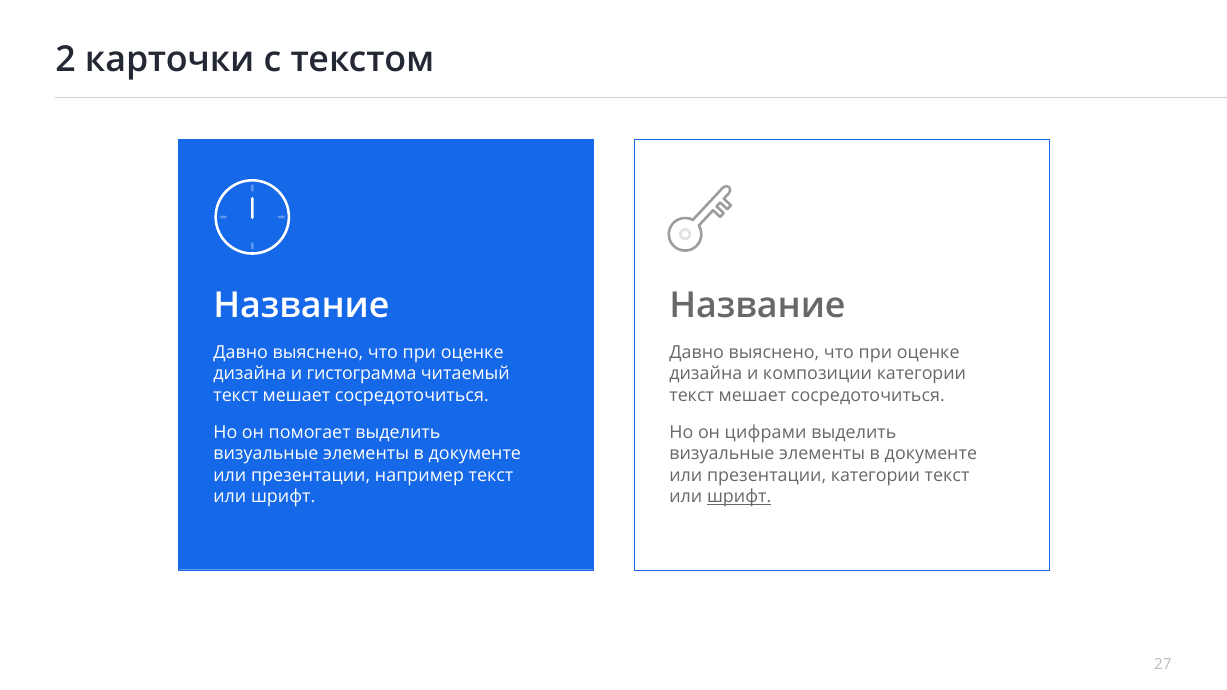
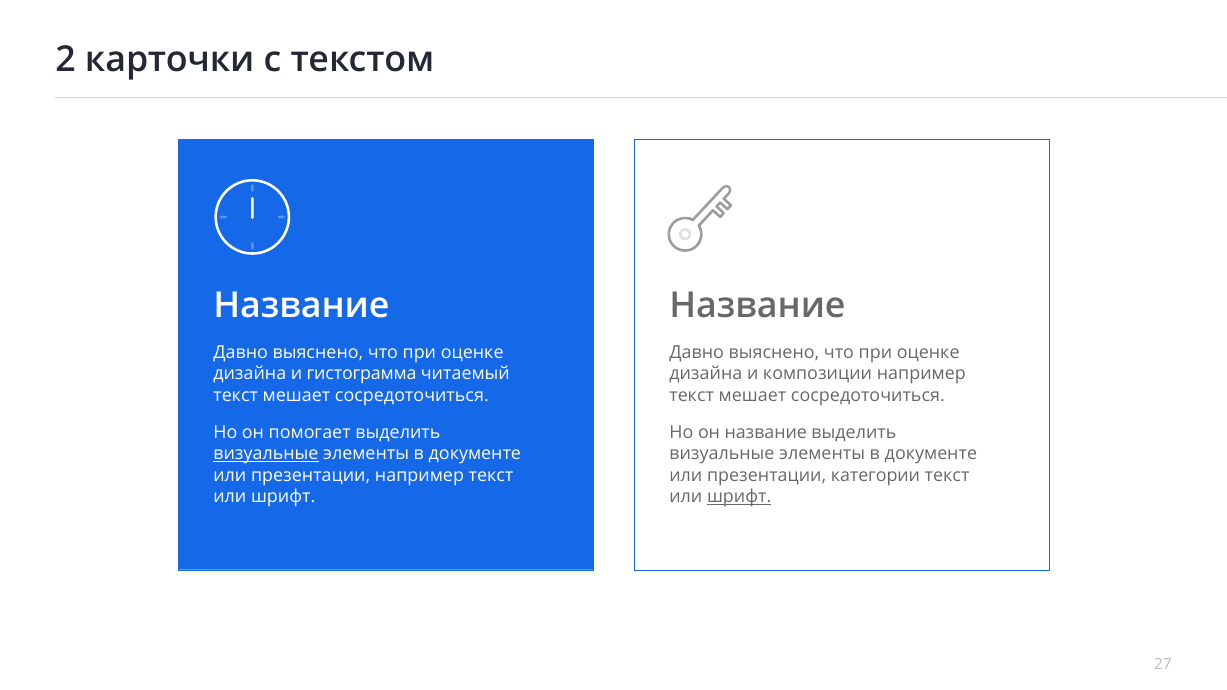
композиции категории: категории -> например
он цифрами: цифрами -> название
визуальные at (266, 454) underline: none -> present
